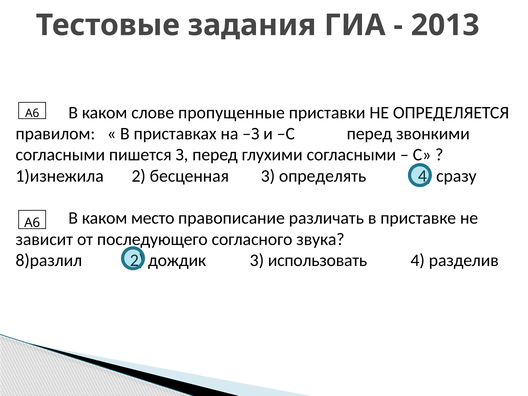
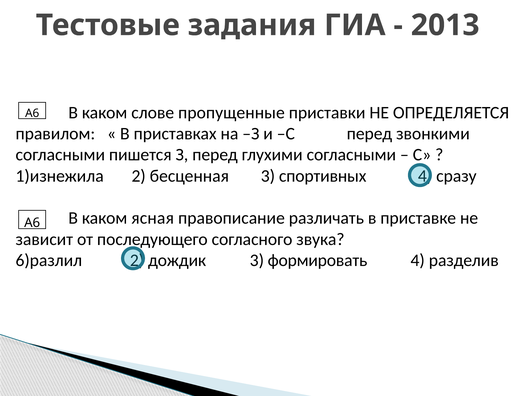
определять: определять -> спортивных
место: место -> ясная
8)разлил: 8)разлил -> 6)разлил
использовать: использовать -> формировать
